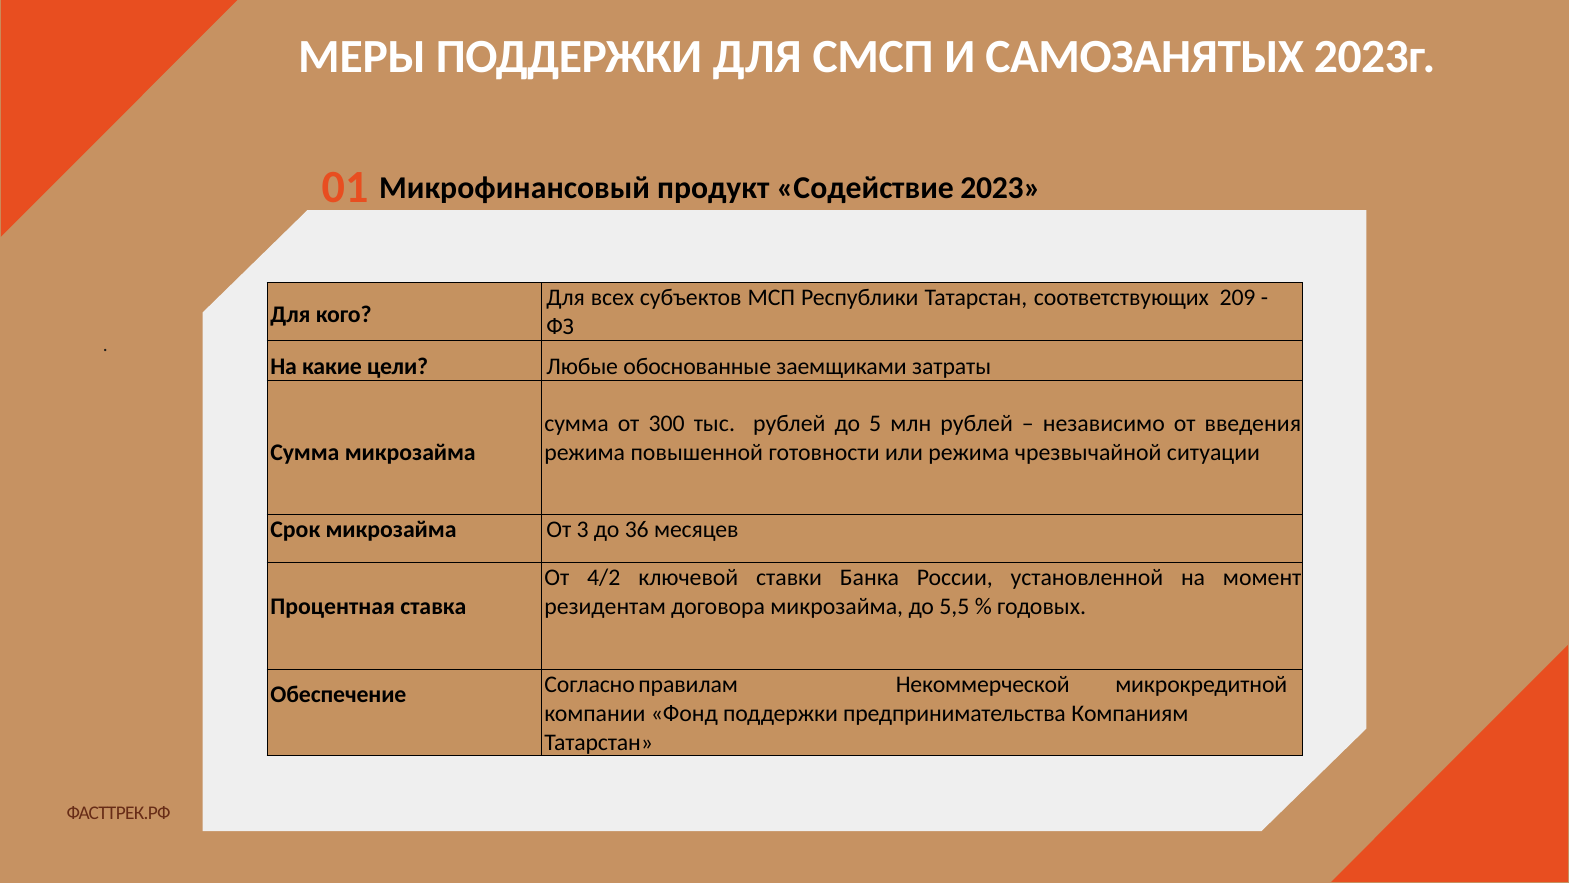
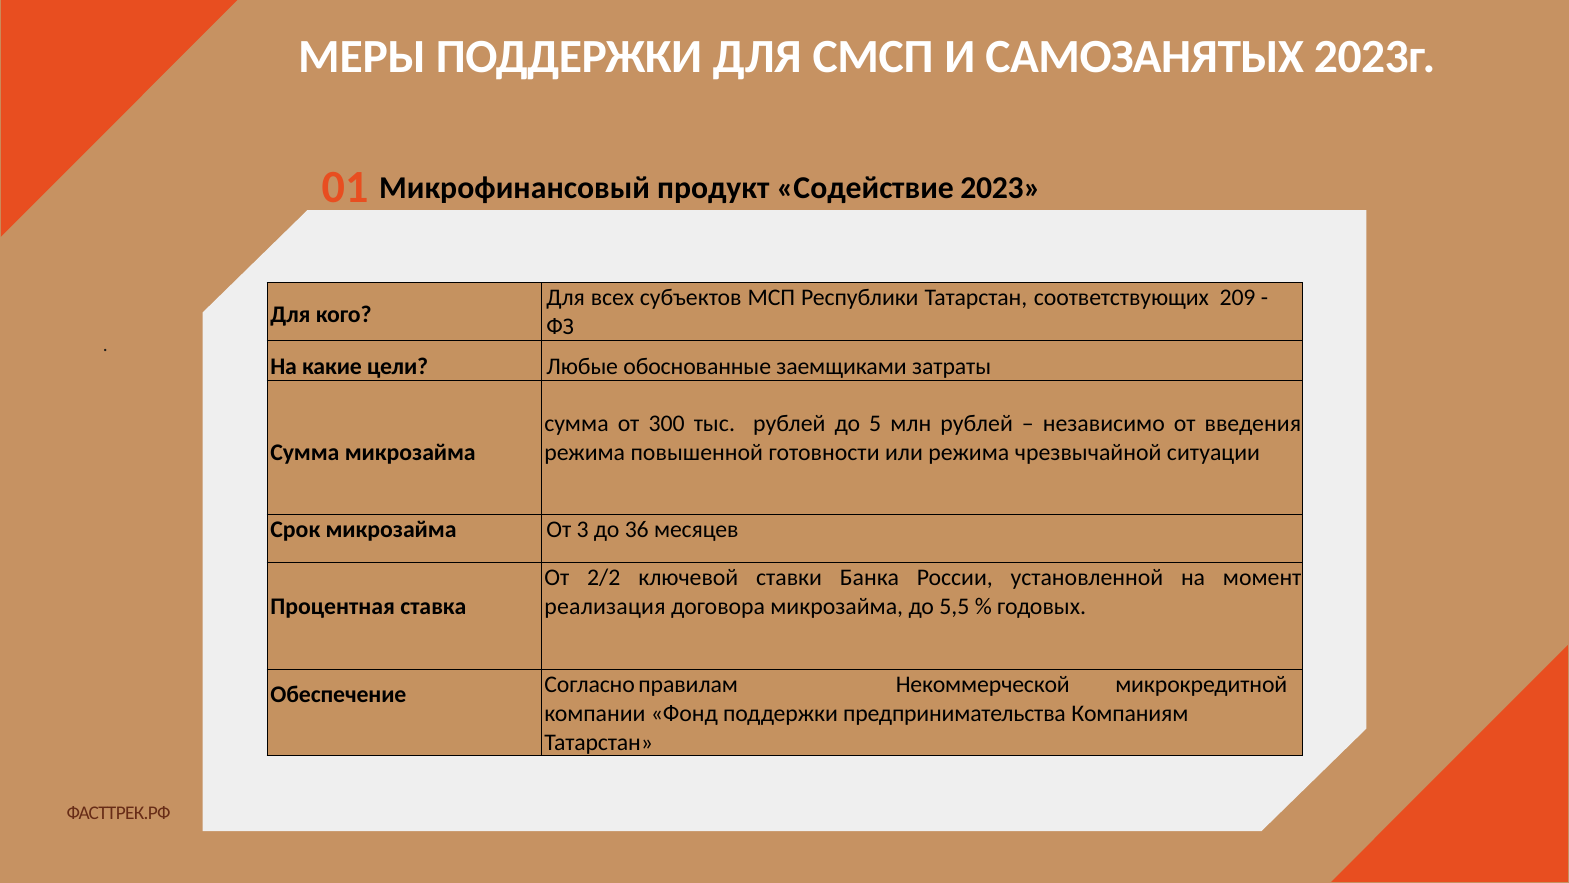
4/2: 4/2 -> 2/2
резидентам: резидентам -> реализация
